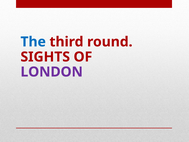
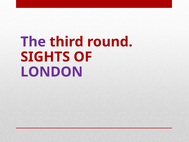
The colour: blue -> purple
